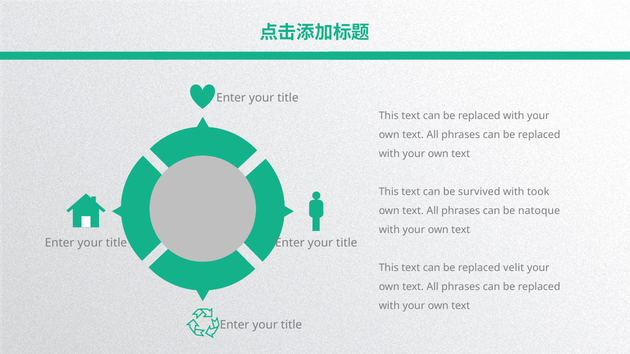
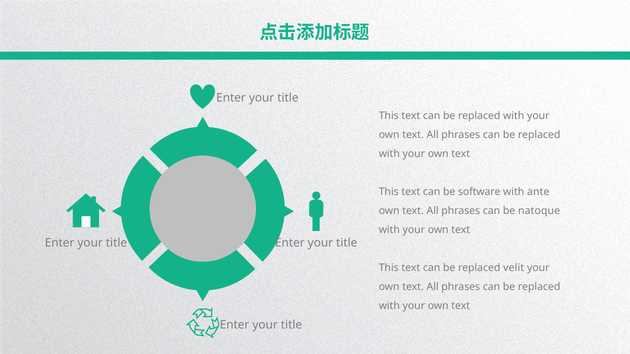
survived: survived -> software
took: took -> ante
